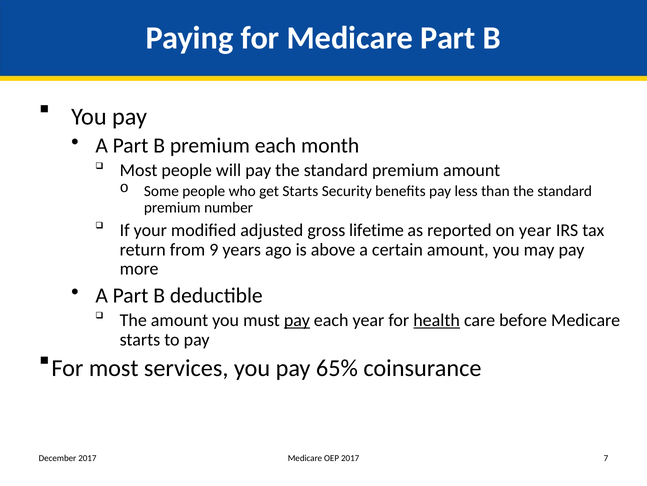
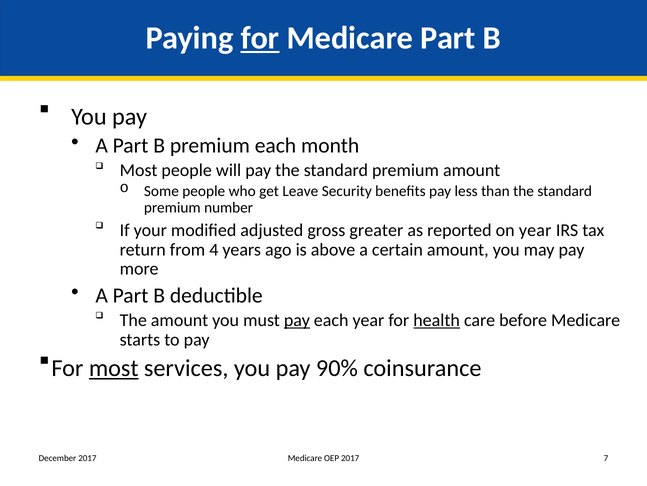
for at (260, 38) underline: none -> present
get Starts: Starts -> Leave
lifetime: lifetime -> greater
9: 9 -> 4
most at (114, 368) underline: none -> present
65%: 65% -> 90%
